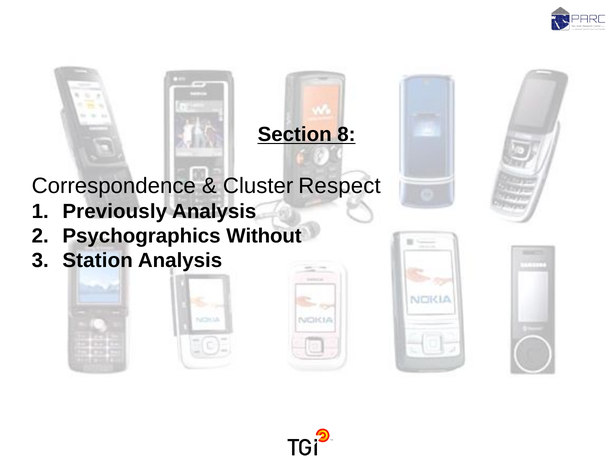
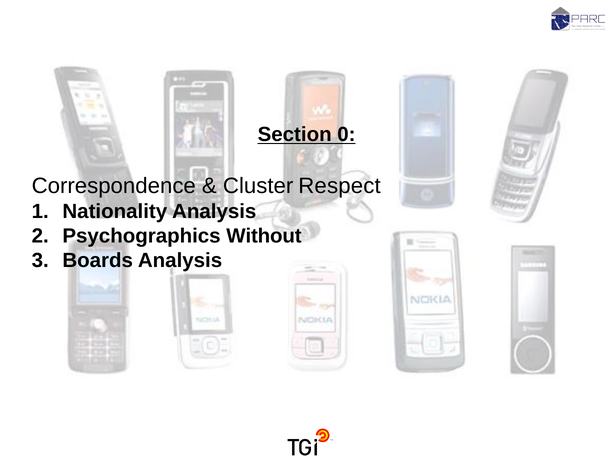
8: 8 -> 0
Previously: Previously -> Nationality
Station: Station -> Boards
